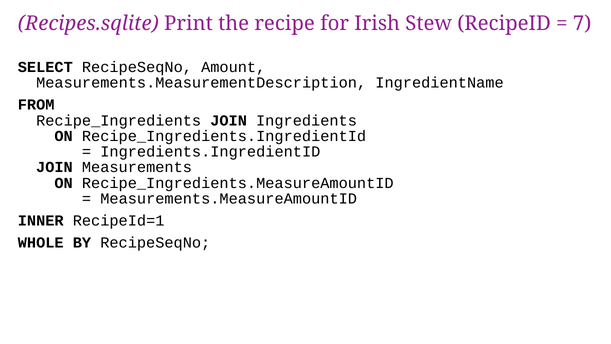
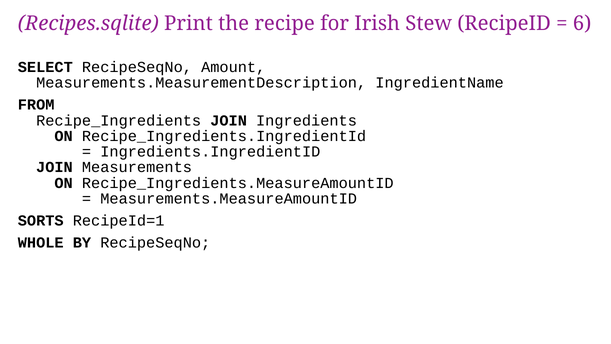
7: 7 -> 6
INNER: INNER -> SORTS
